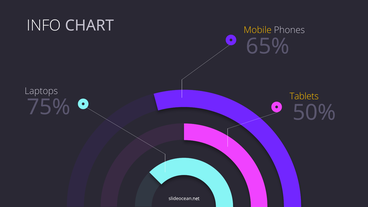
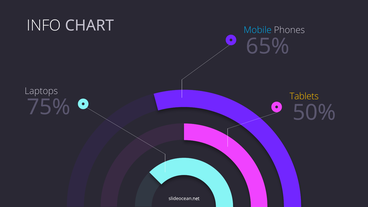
Mobile colour: yellow -> light blue
